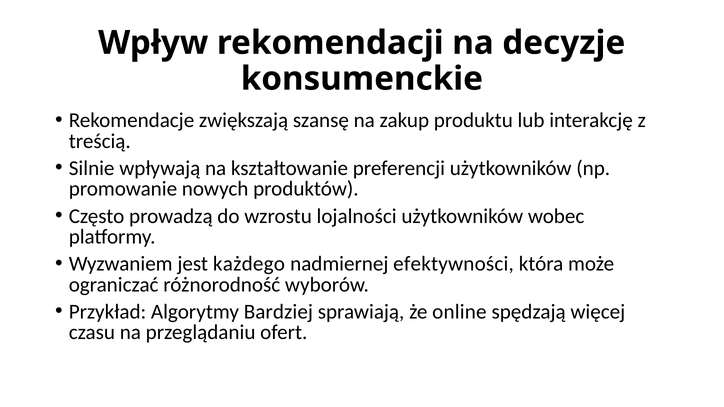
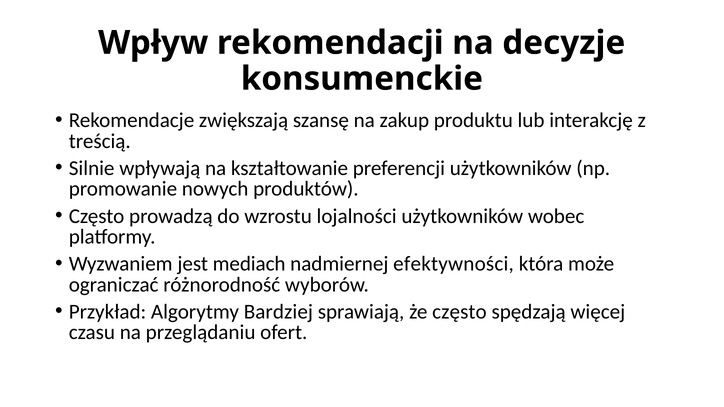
każdego: każdego -> mediach
że online: online -> często
